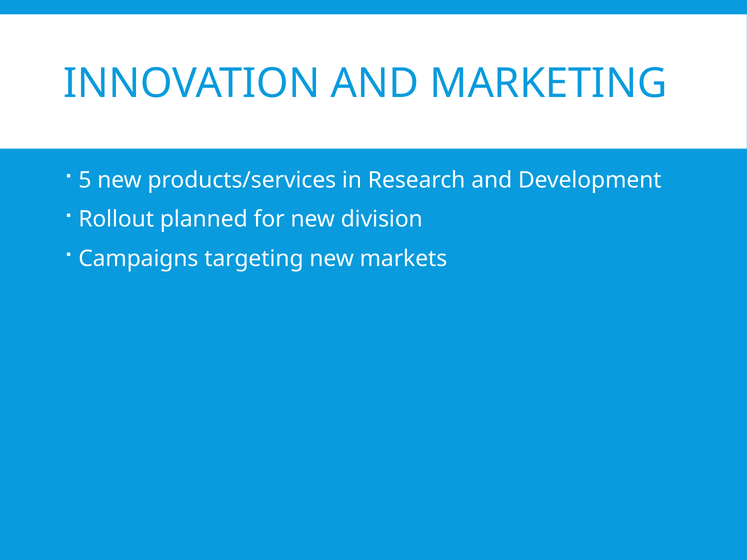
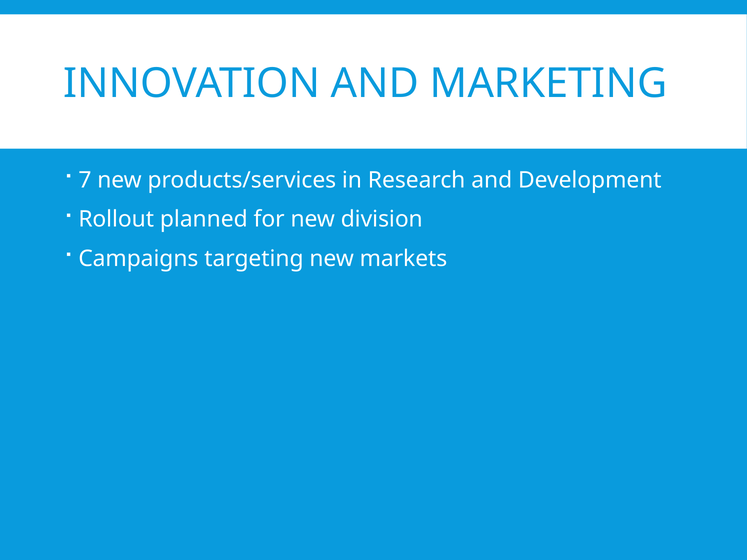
5: 5 -> 7
